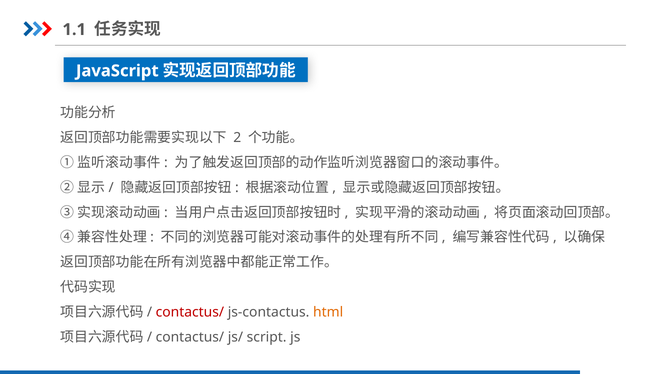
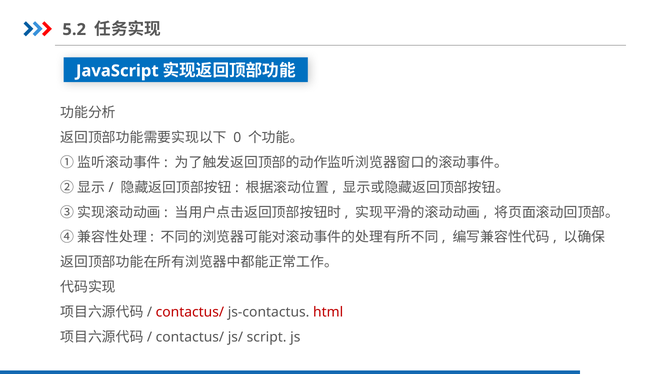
1.1: 1.1 -> 5.2
2: 2 -> 0
html colour: orange -> red
